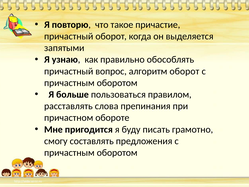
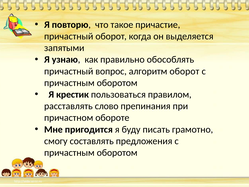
больше: больше -> крестик
слова: слова -> слово
